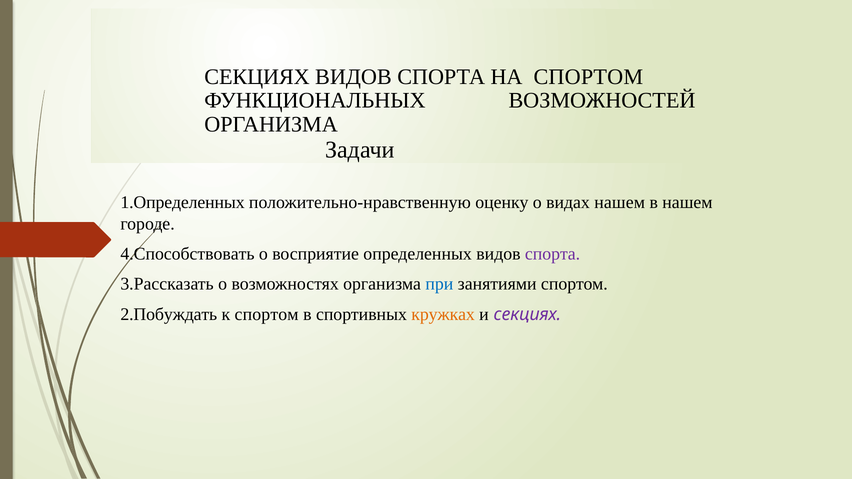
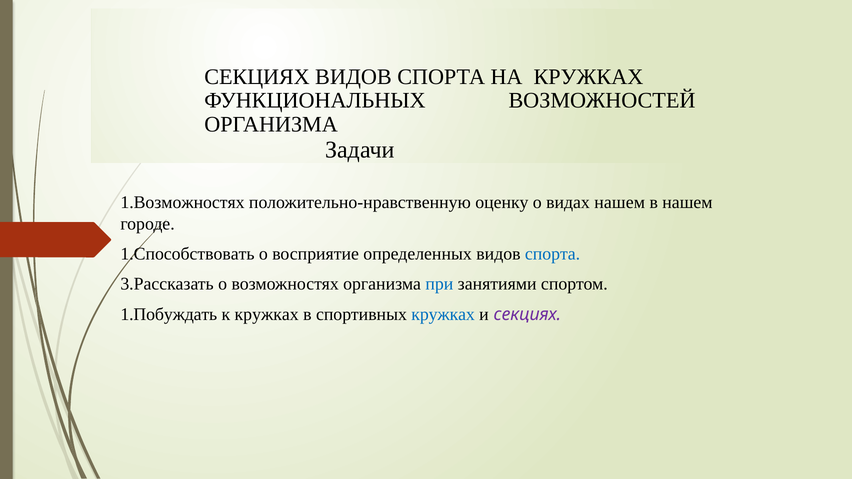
НА СПОРТОМ: СПОРТОМ -> КРУЖКАХ
1.Определенных: 1.Определенных -> 1.Возможностях
4.Способствовать: 4.Способствовать -> 1.Способствовать
спорта at (553, 254) colour: purple -> blue
2.Побуждать: 2.Побуждать -> 1.Побуждать
к спортом: спортом -> кружках
кружках at (443, 314) colour: orange -> blue
